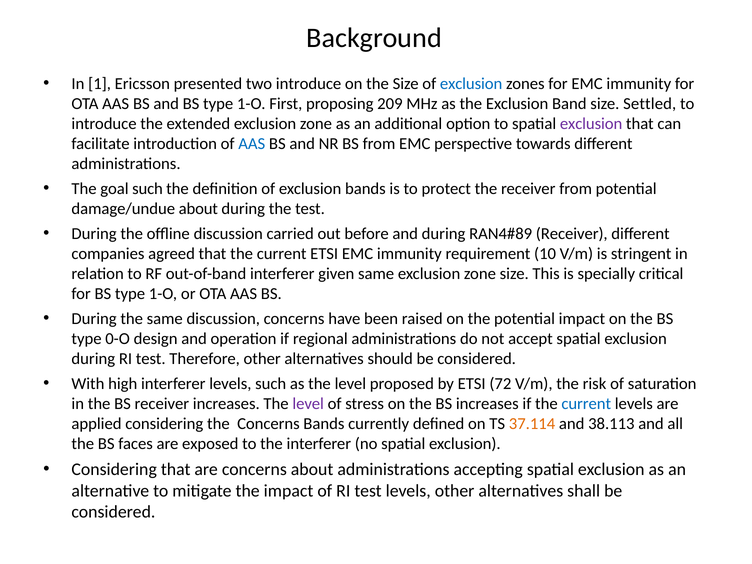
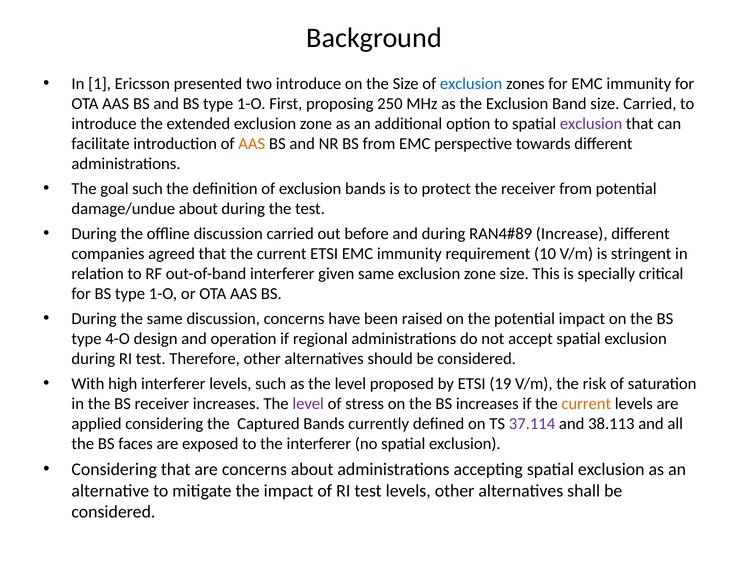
209: 209 -> 250
size Settled: Settled -> Carried
AAS at (252, 144) colour: blue -> orange
Receiver at (572, 234): Receiver -> Increase
0-O: 0-O -> 4-O
72: 72 -> 19
current at (586, 404) colour: blue -> orange
the Concerns: Concerns -> Captured
37.114 colour: orange -> purple
